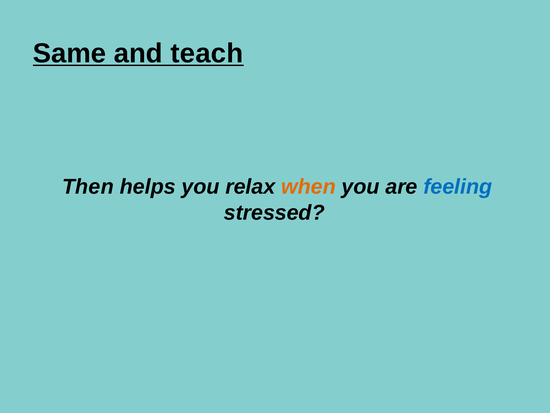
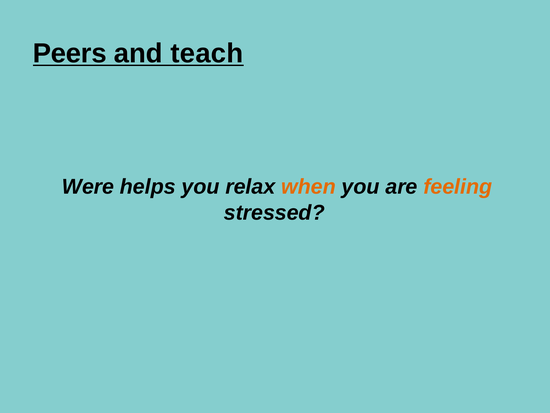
Same: Same -> Peers
Then: Then -> Were
feeling colour: blue -> orange
